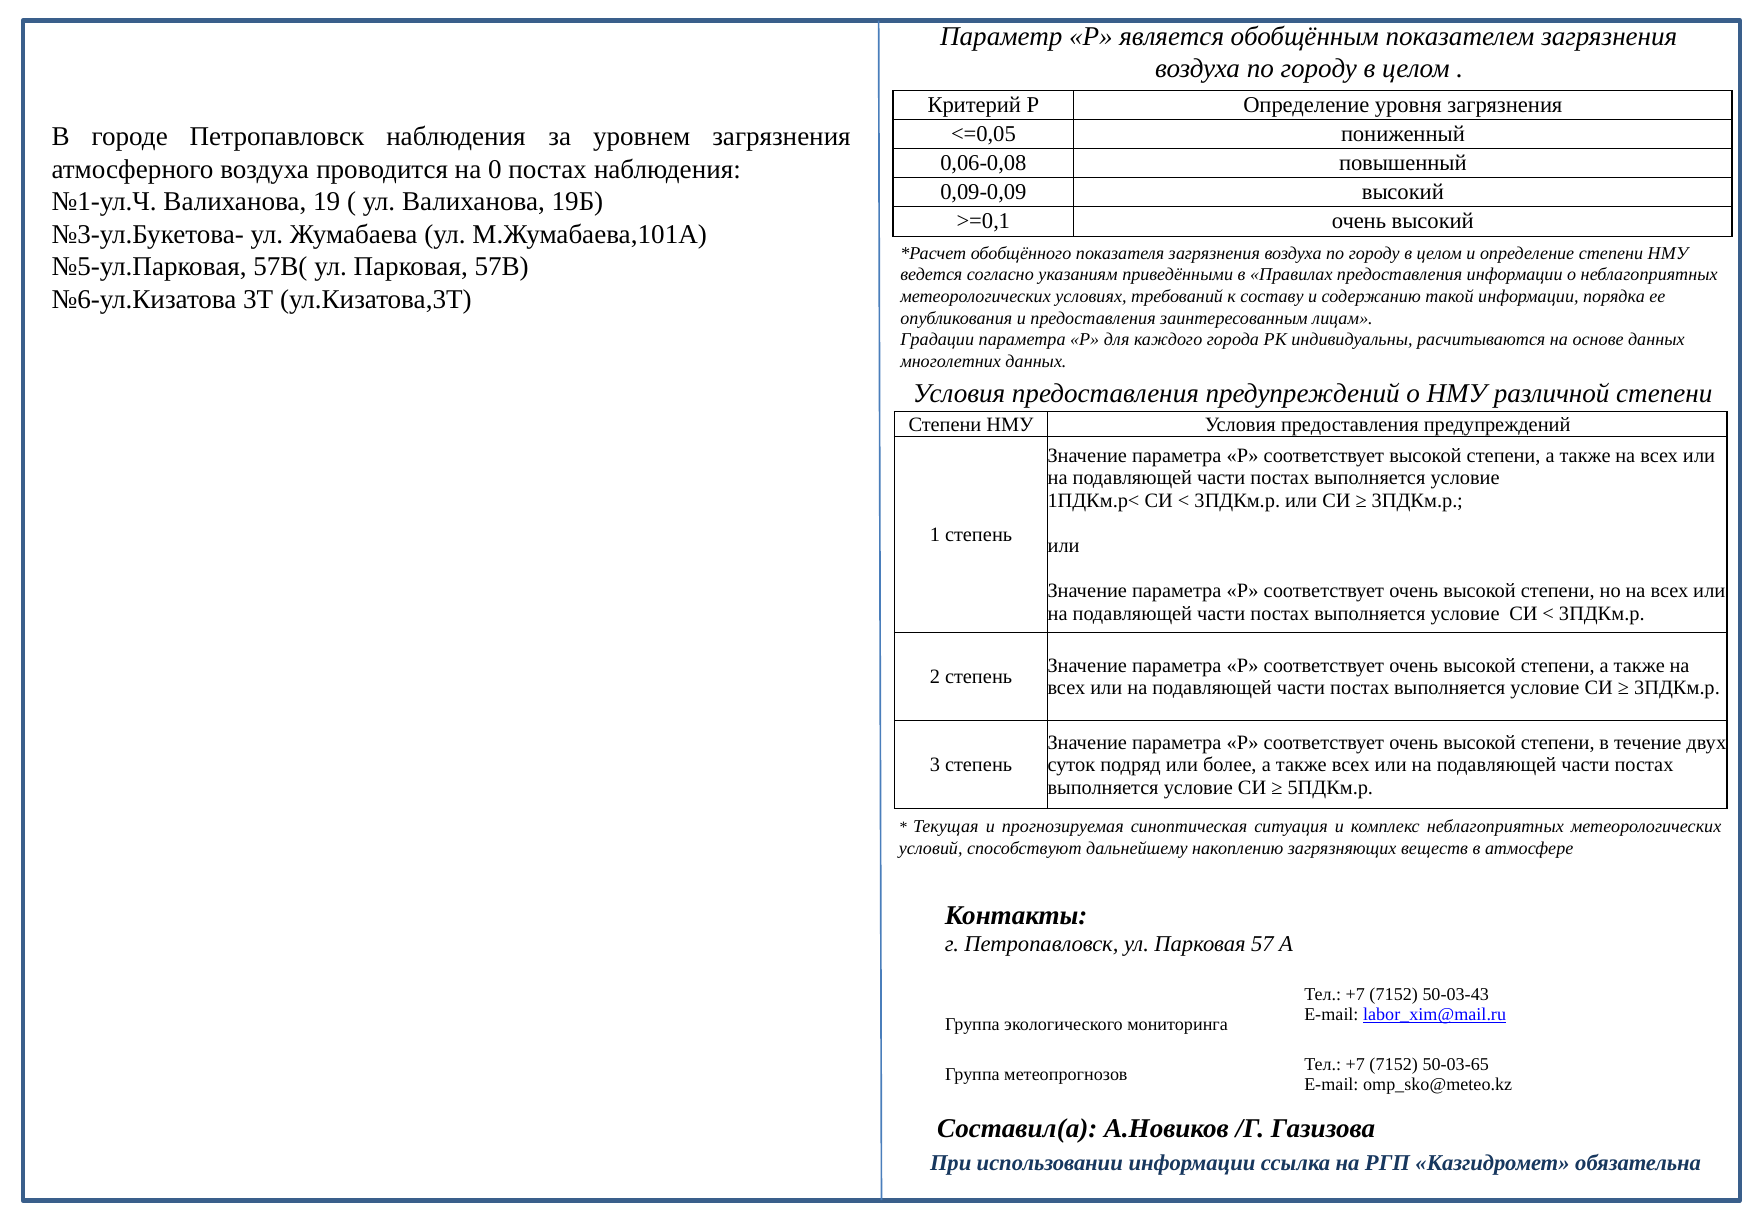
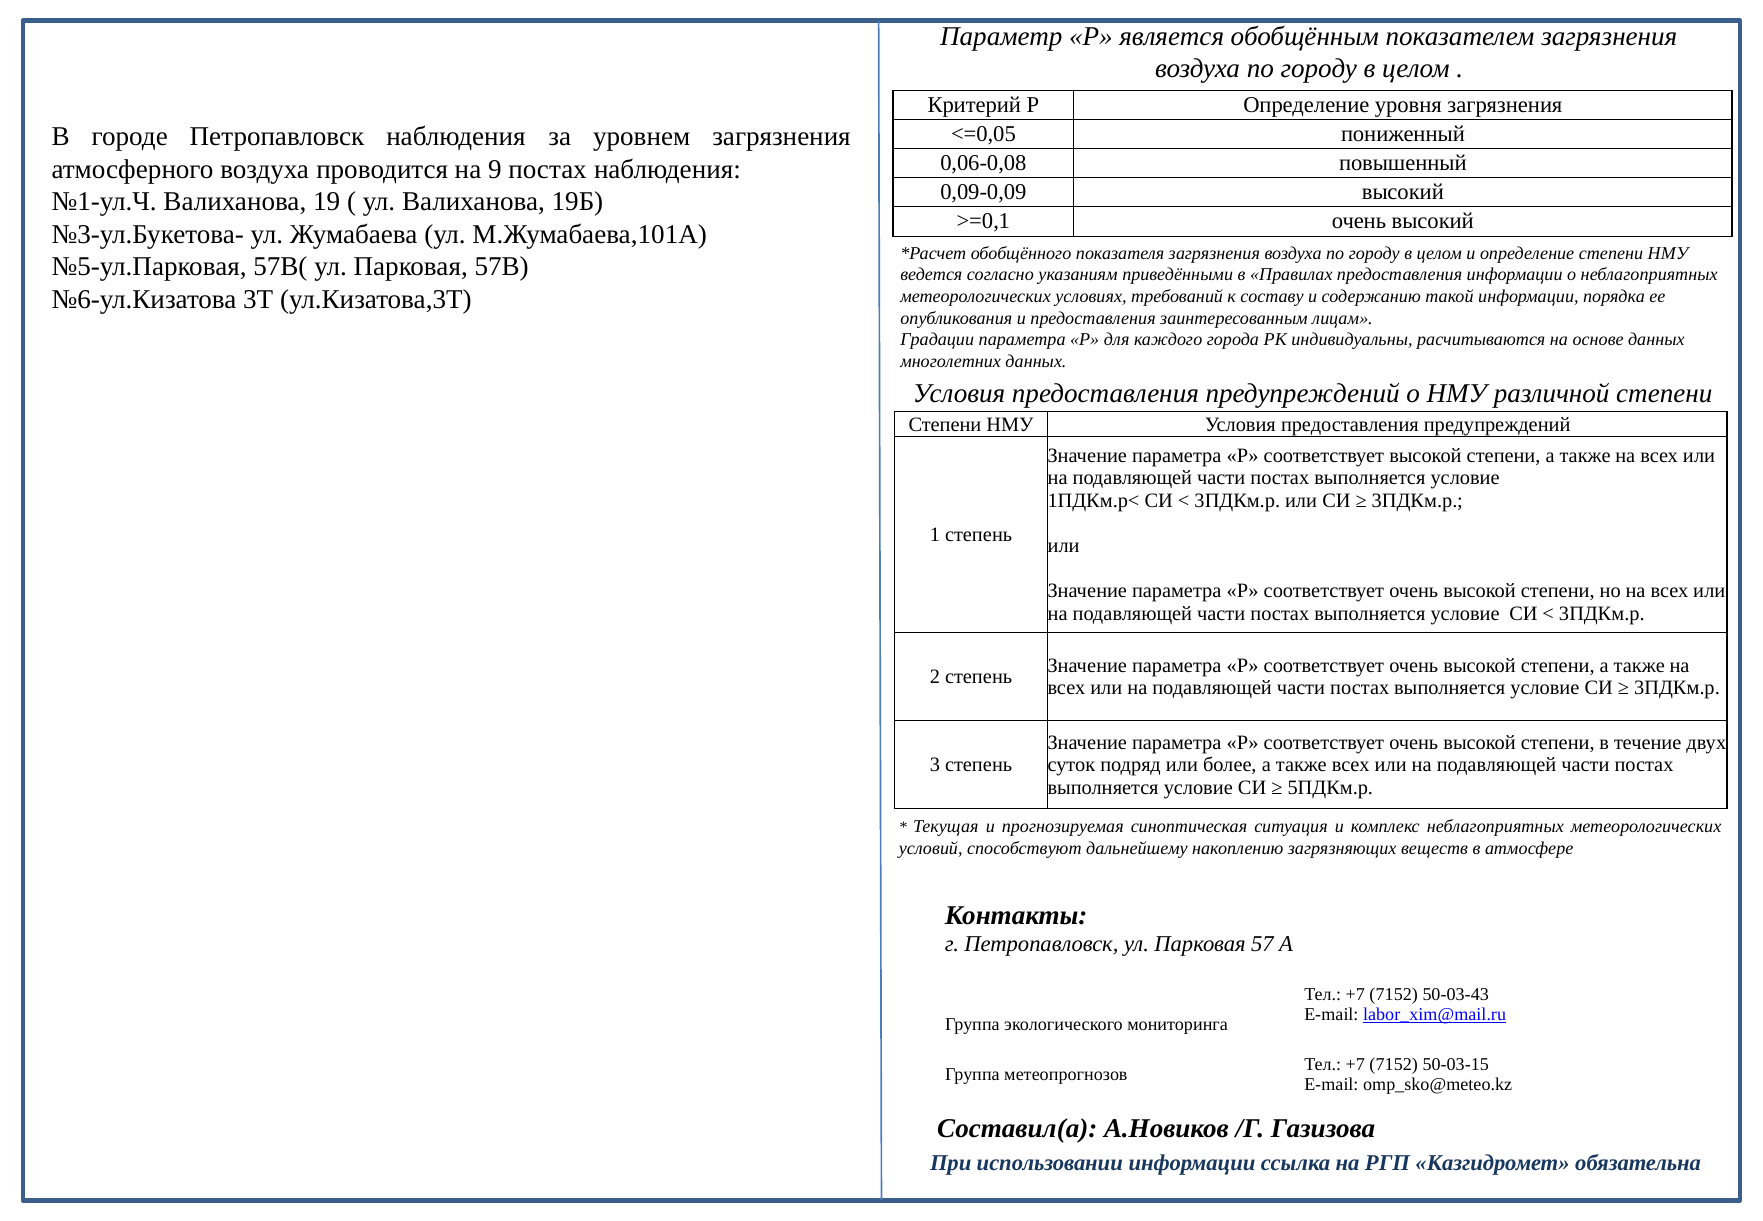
0: 0 -> 9
50-03-65: 50-03-65 -> 50-03-15
